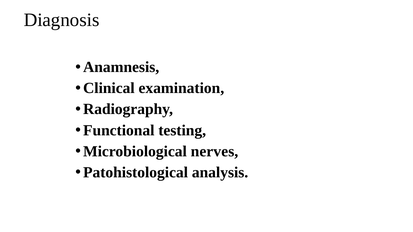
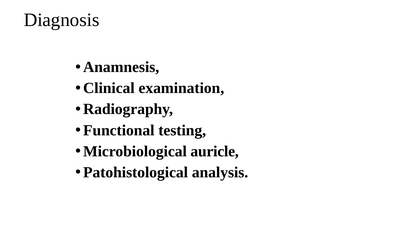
nerves: nerves -> auricle
